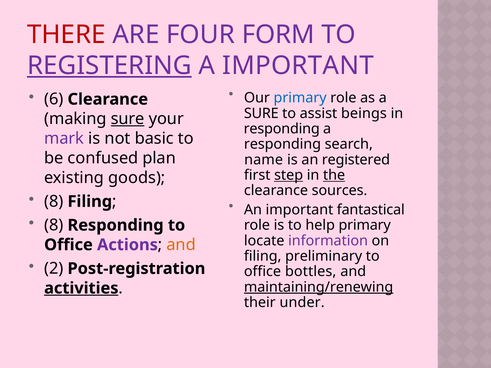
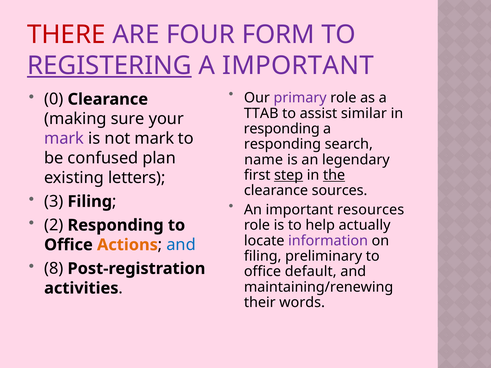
primary at (300, 98) colour: blue -> purple
6: 6 -> 0
SURE at (261, 113): SURE -> TTAB
beings: beings -> similar
sure at (128, 119) underline: present -> none
not basic: basic -> mark
registered: registered -> legendary
goods: goods -> letters
8 at (54, 202): 8 -> 3
fantastical: fantastical -> resources
8 at (54, 225): 8 -> 2
help primary: primary -> actually
Actions colour: purple -> orange
and at (181, 245) colour: orange -> blue
2: 2 -> 8
bottles: bottles -> default
maintaining/renewing underline: present -> none
activities underline: present -> none
under: under -> words
